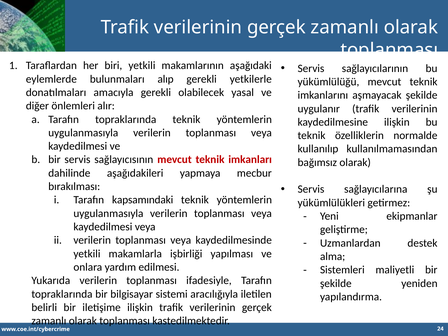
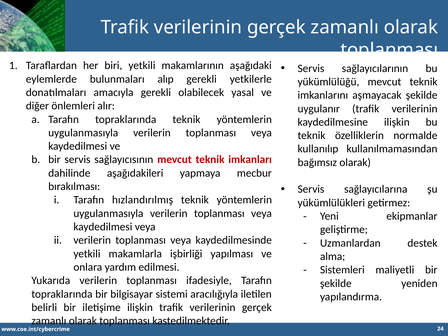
kapsamındaki: kapsamındaki -> hızlandırılmış
